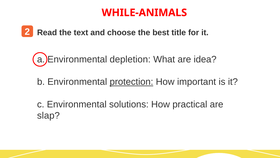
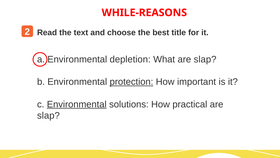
WHILE-ANIMALS: WHILE-ANIMALS -> WHILE-REASONS
What are idea: idea -> slap
Environmental at (77, 104) underline: none -> present
